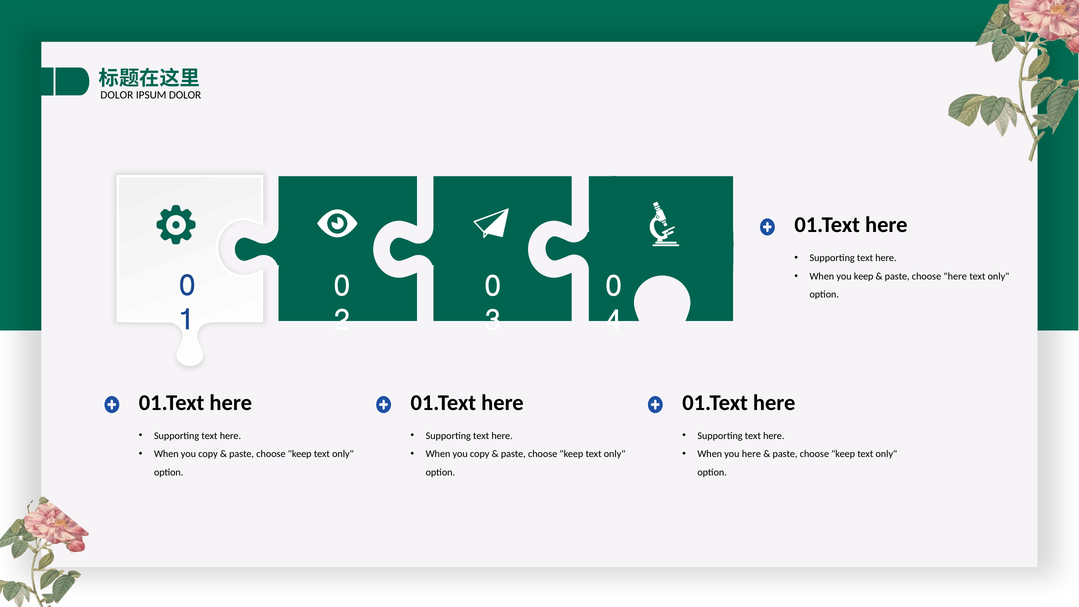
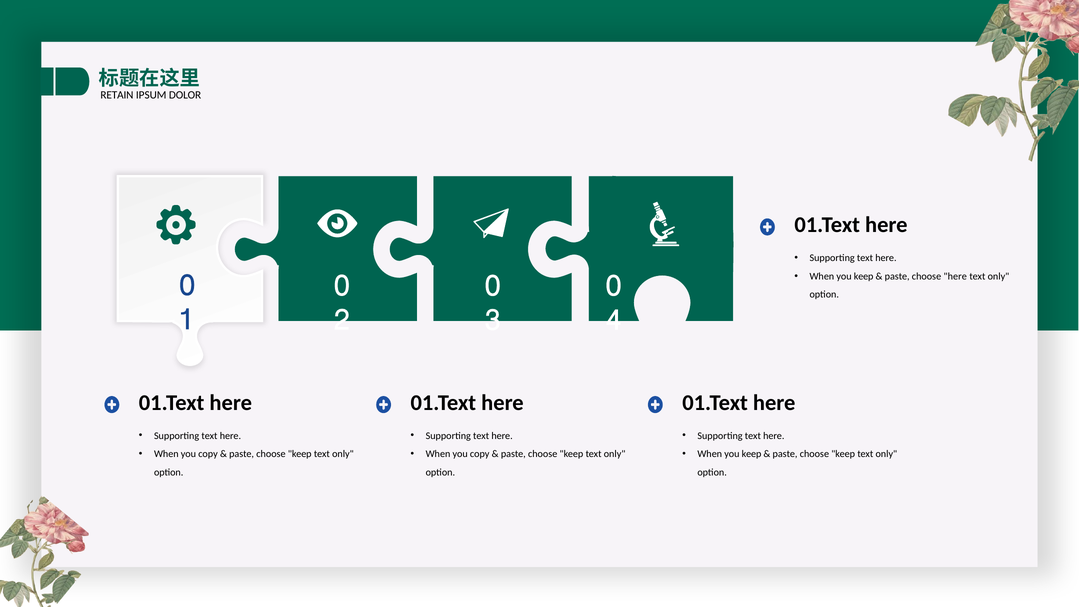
DOLOR at (117, 95): DOLOR -> RETAIN
here at (751, 454): here -> keep
